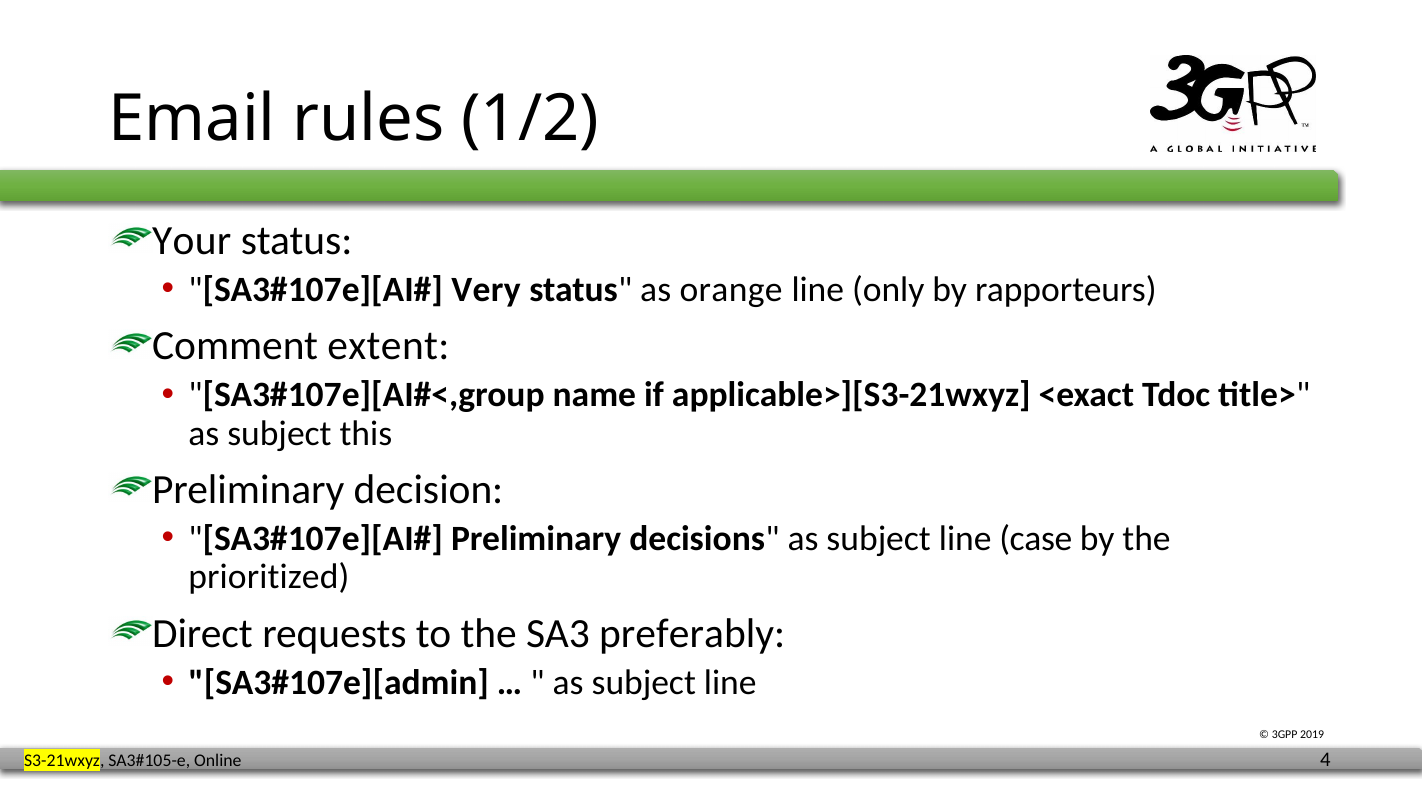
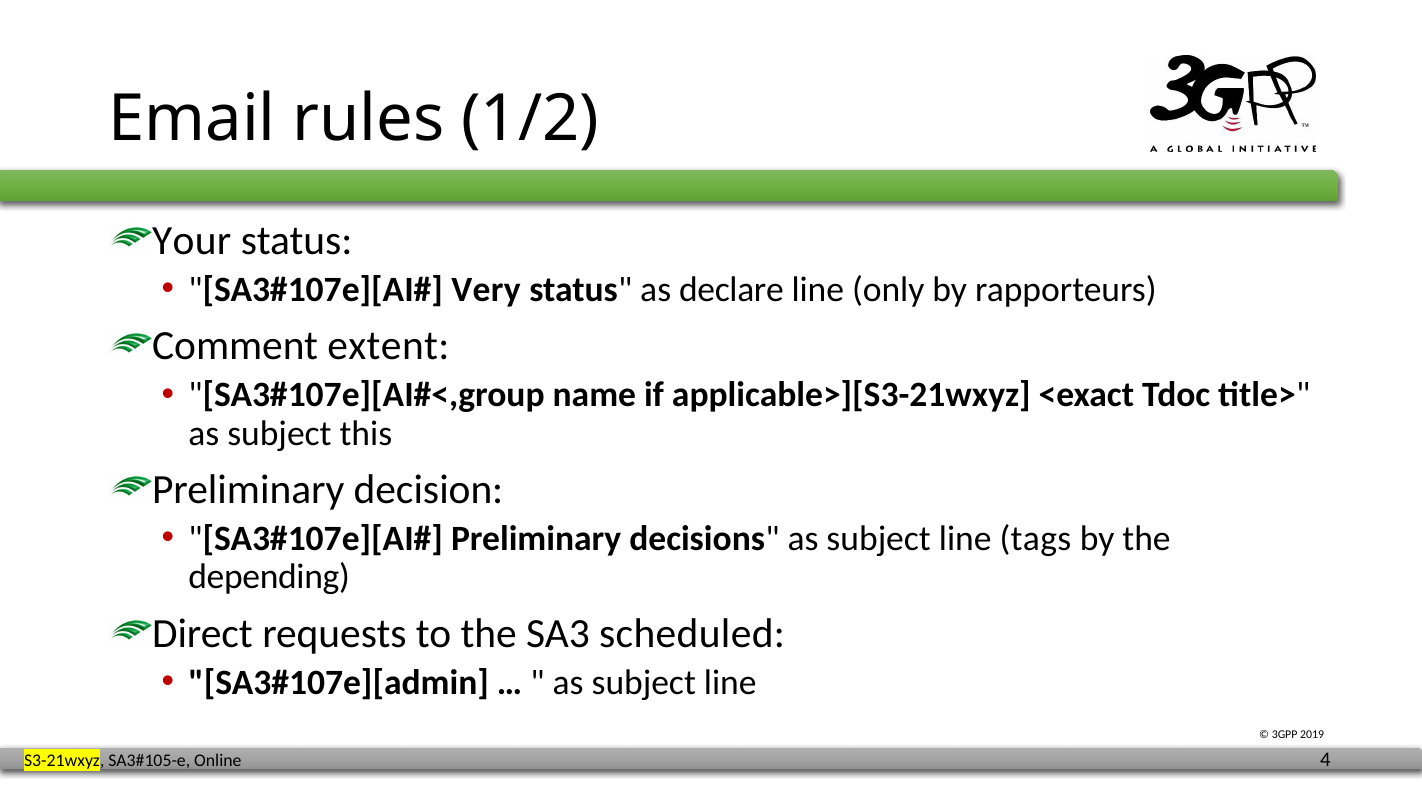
orange: orange -> declare
case: case -> tags
prioritized: prioritized -> depending
preferably: preferably -> scheduled
